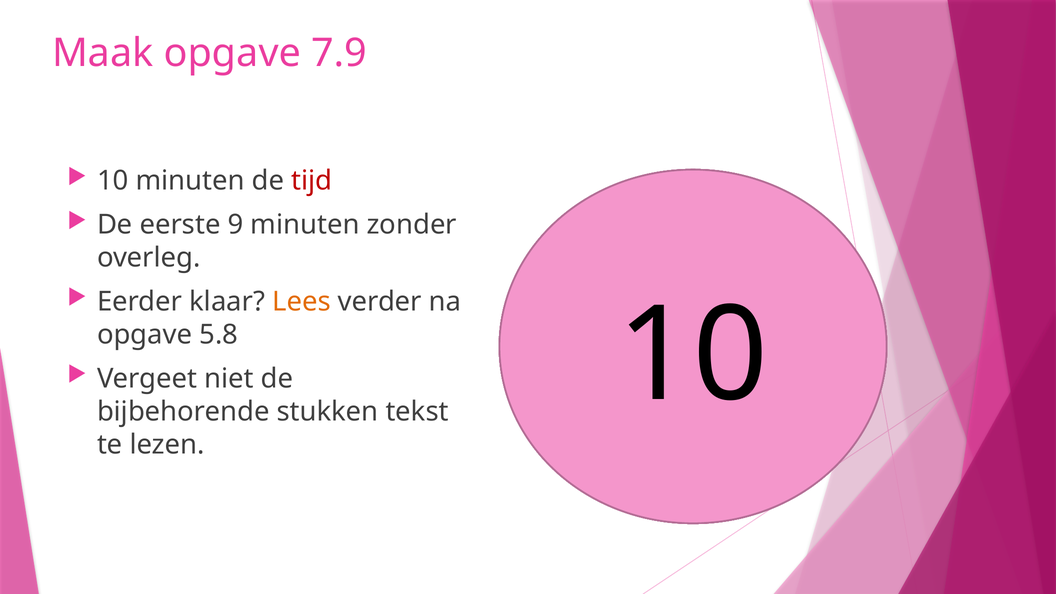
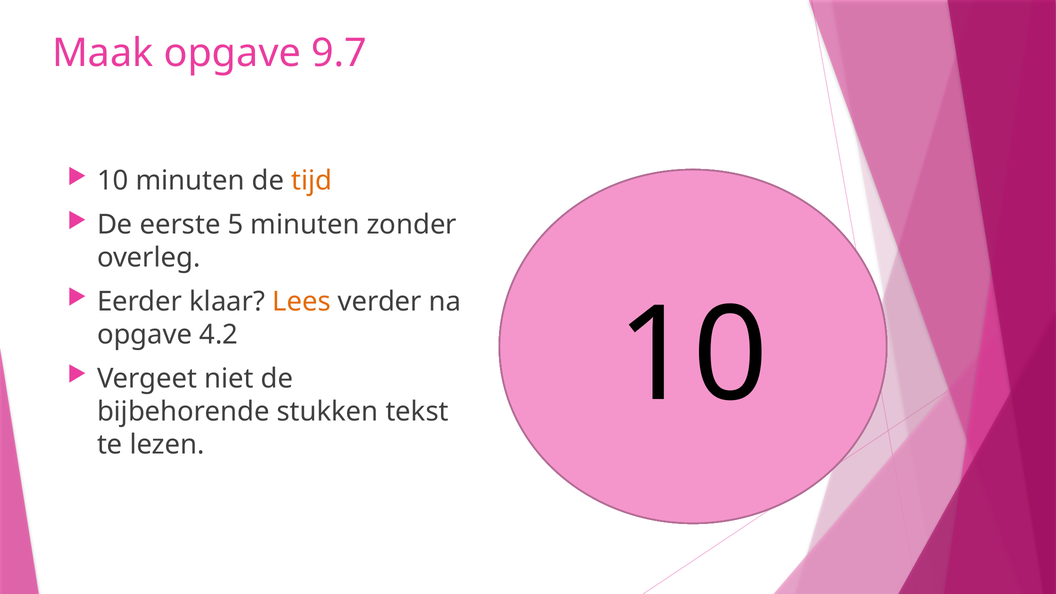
7.9: 7.9 -> 9.7
tijd colour: red -> orange
9: 9 -> 5
5.8: 5.8 -> 4.2
